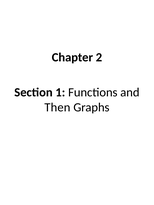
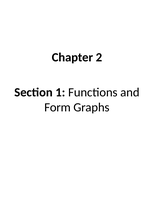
Then: Then -> Form
